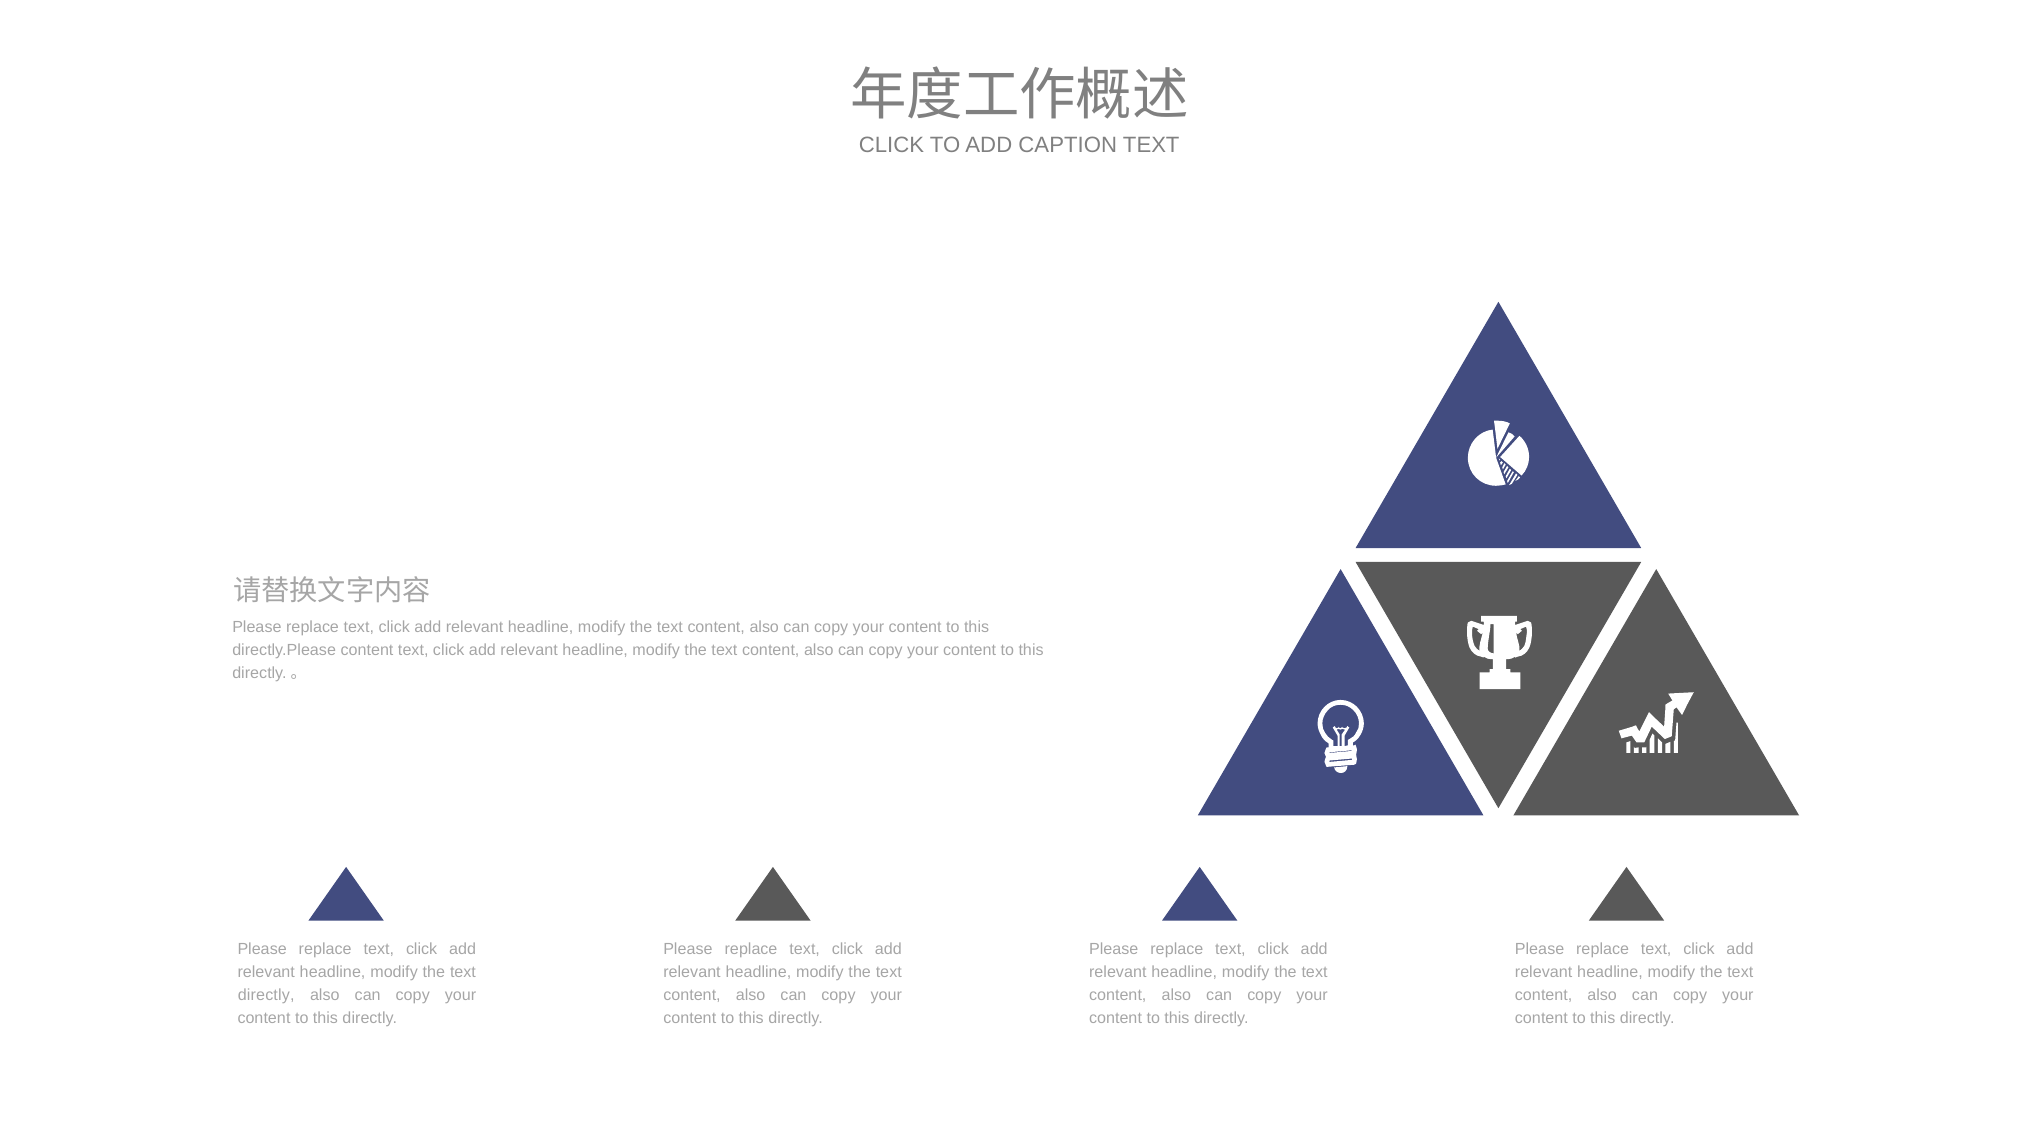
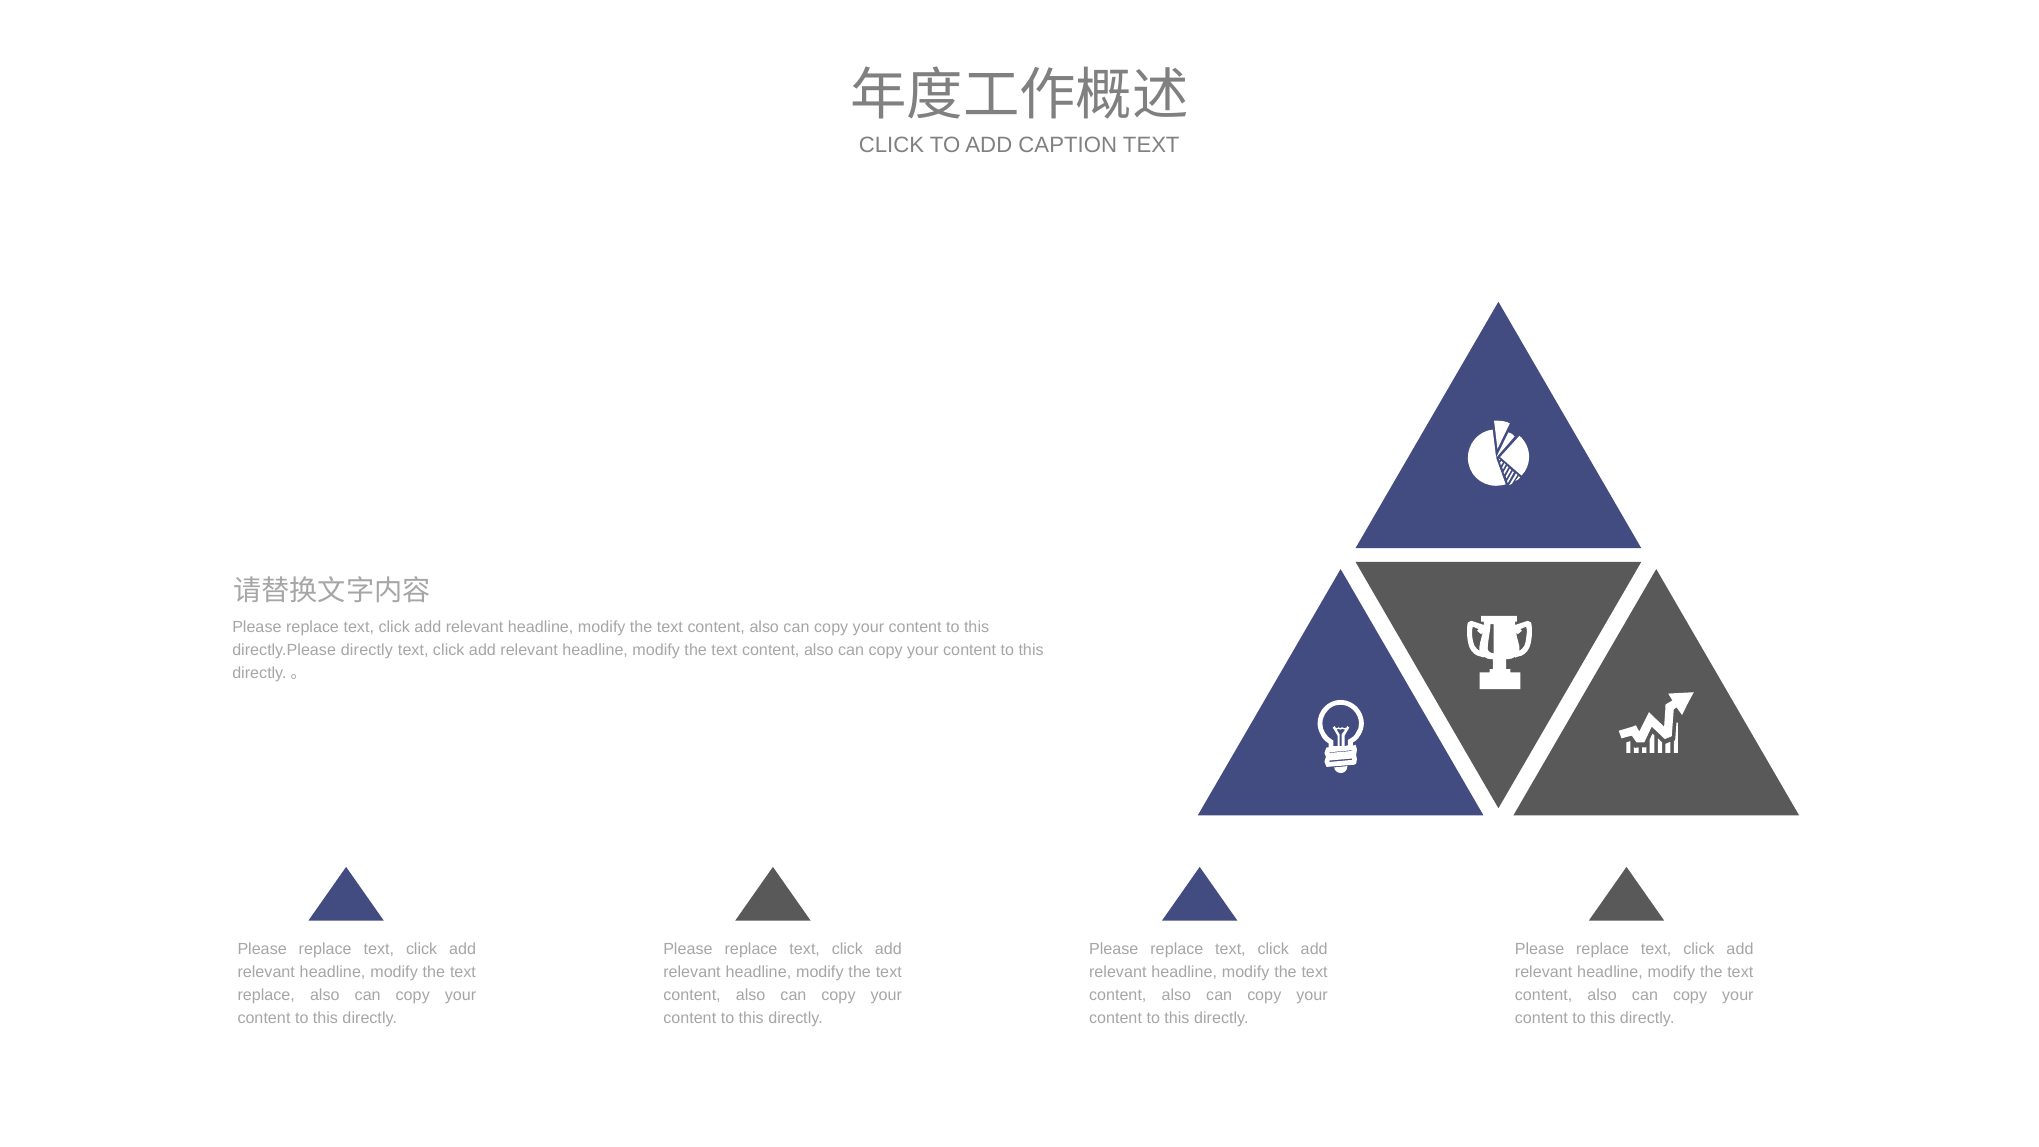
directly.Please content: content -> directly
directly at (266, 995): directly -> replace
